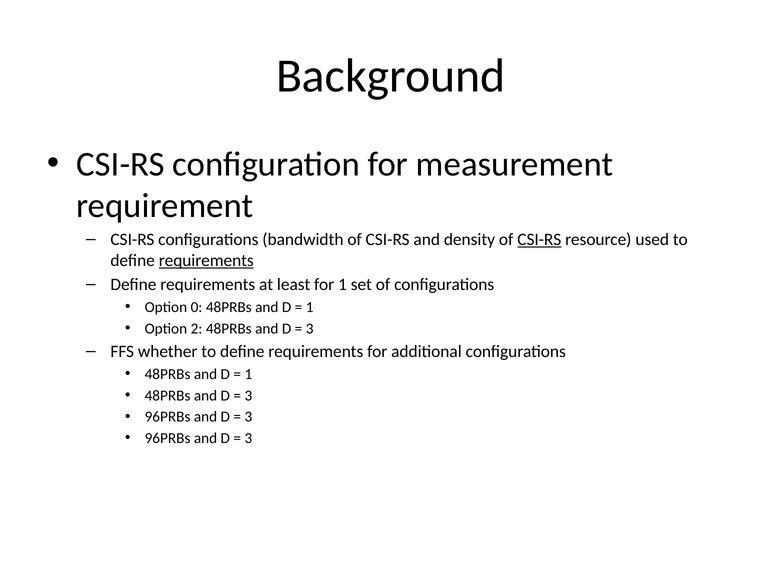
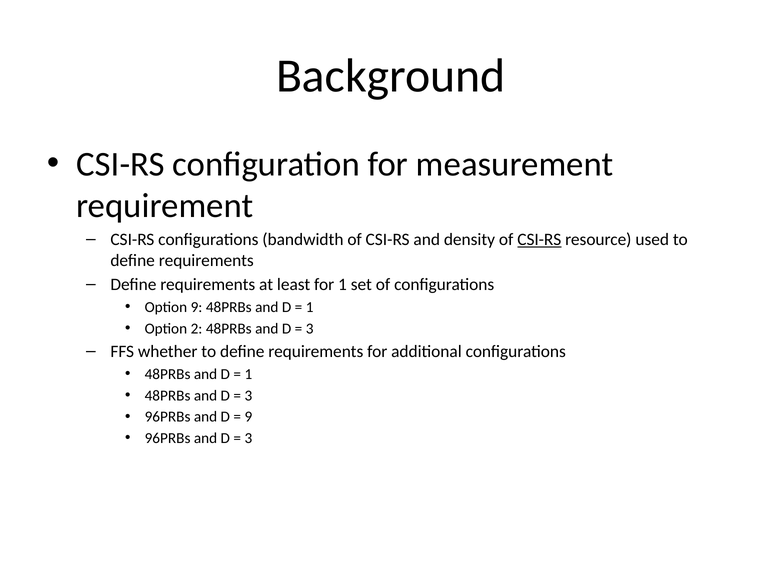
requirements at (206, 260) underline: present -> none
Option 0: 0 -> 9
3 at (248, 416): 3 -> 9
